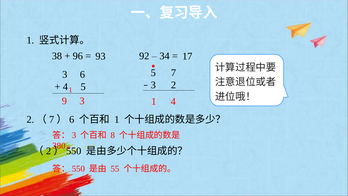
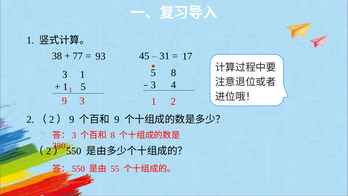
96: 96 -> 77
92: 92 -> 45
34: 34 -> 31
5 7: 7 -> 8
6 at (82, 74): 6 -> 1
3 2: 2 -> 4
4 at (65, 87): 4 -> 1
9 4: 4 -> 2
7 at (52, 119): 7 -> 2
6 at (72, 119): 6 -> 9
1 at (117, 119): 1 -> 9
